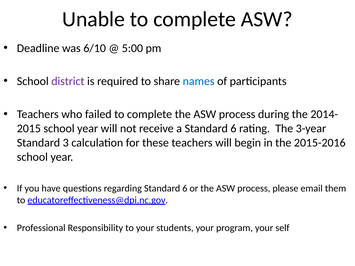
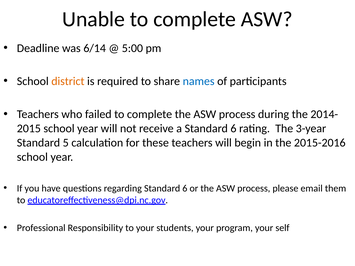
6/10: 6/10 -> 6/14
district colour: purple -> orange
3: 3 -> 5
